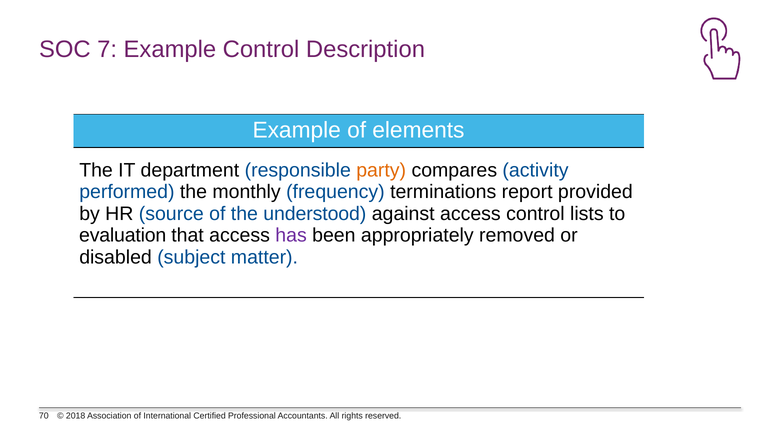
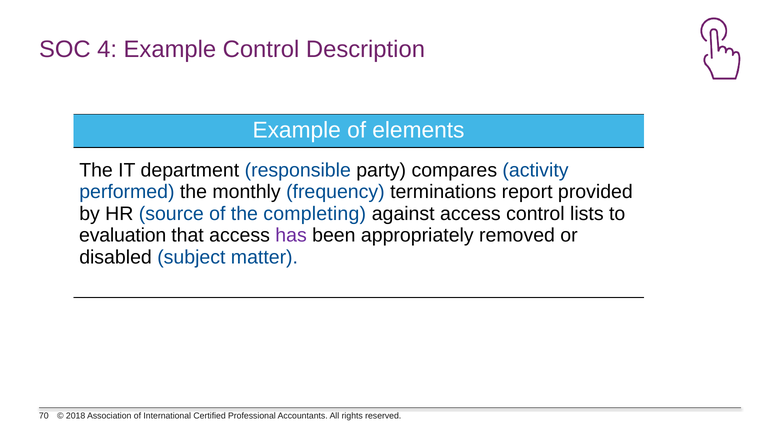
7: 7 -> 4
party colour: orange -> black
understood: understood -> completing
